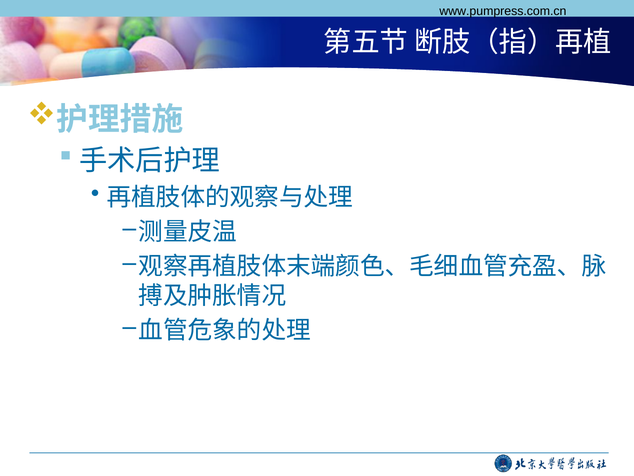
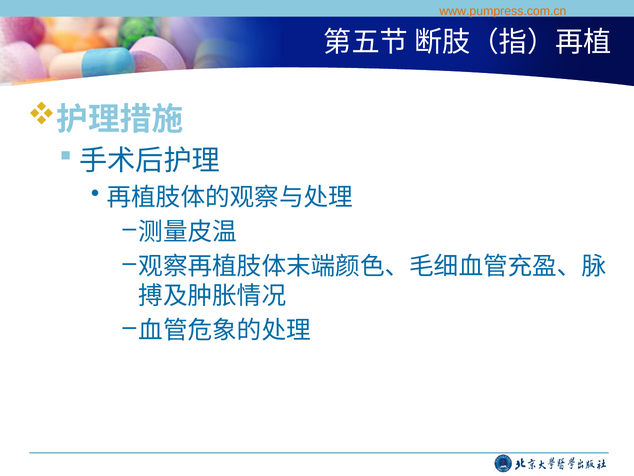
www.pumpress.com.cn colour: black -> orange
